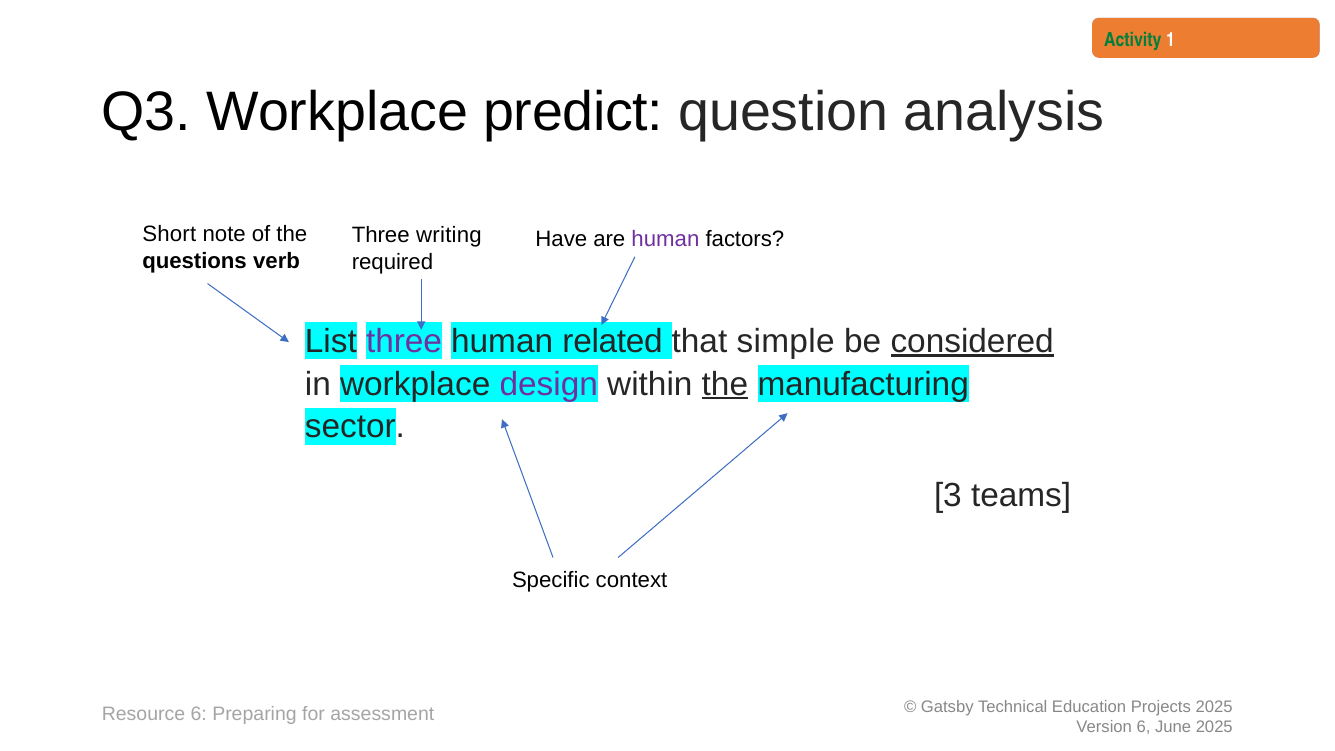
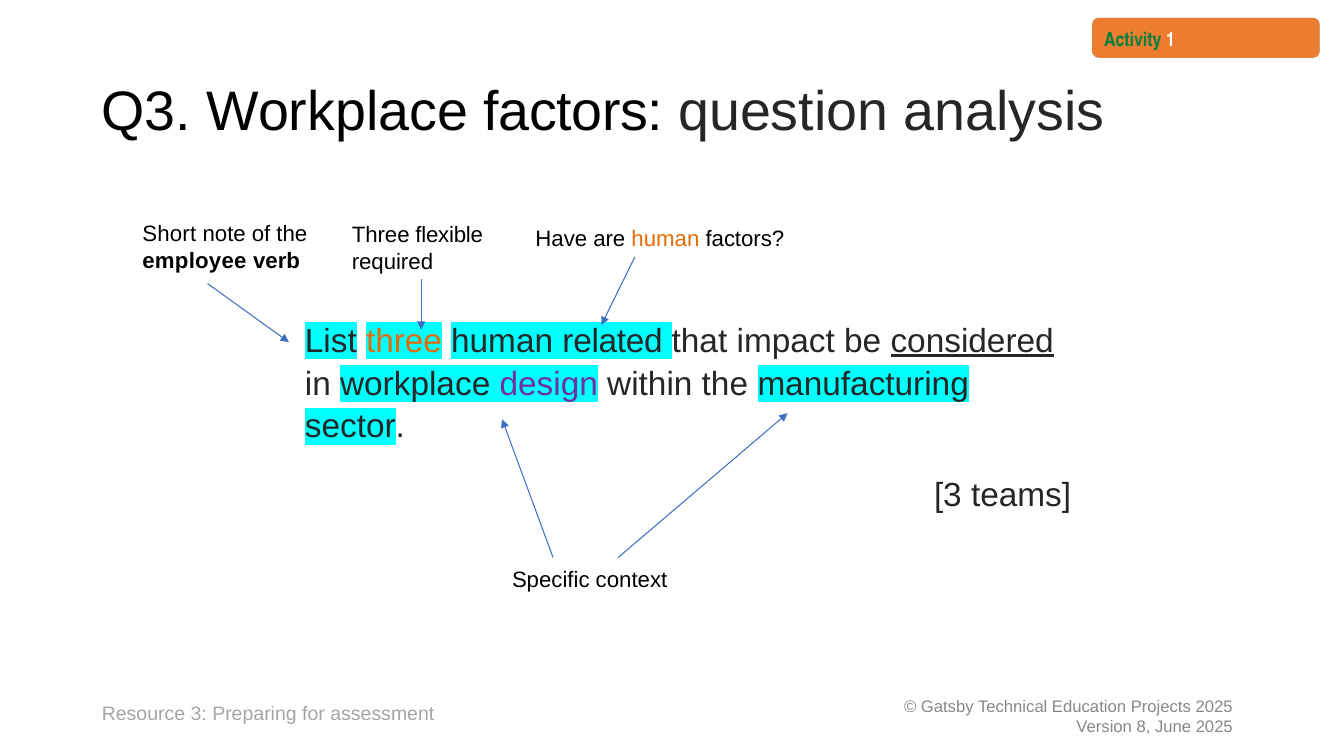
Workplace predict: predict -> factors
writing: writing -> flexible
human at (665, 239) colour: purple -> orange
questions: questions -> employee
three at (404, 341) colour: purple -> orange
simple: simple -> impact
the at (725, 384) underline: present -> none
Resource 6: 6 -> 3
6 at (1143, 727): 6 -> 8
